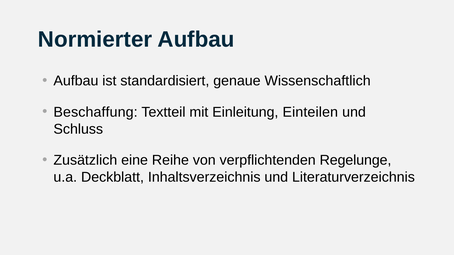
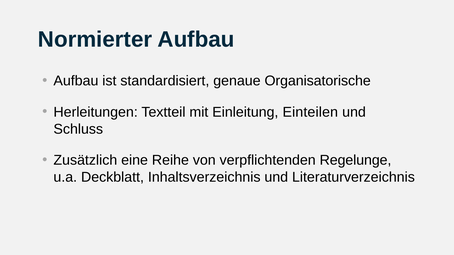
Wissenschaftlich: Wissenschaftlich -> Organisatorische
Beschaffung: Beschaffung -> Herleitungen
